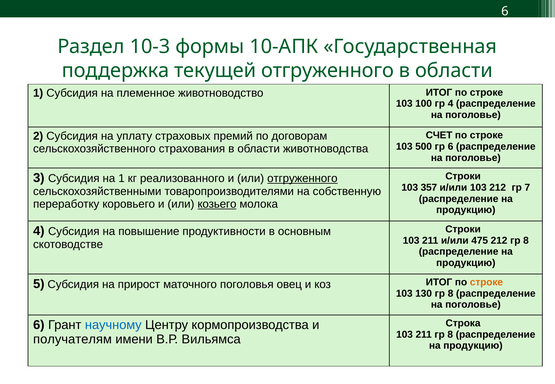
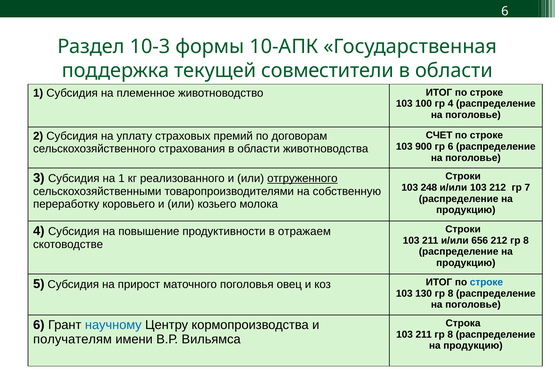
текущей отгруженного: отгруженного -> совместители
500: 500 -> 900
357: 357 -> 248
козьего underline: present -> none
основным: основным -> отражаем
475: 475 -> 656
строке at (486, 282) colour: orange -> blue
